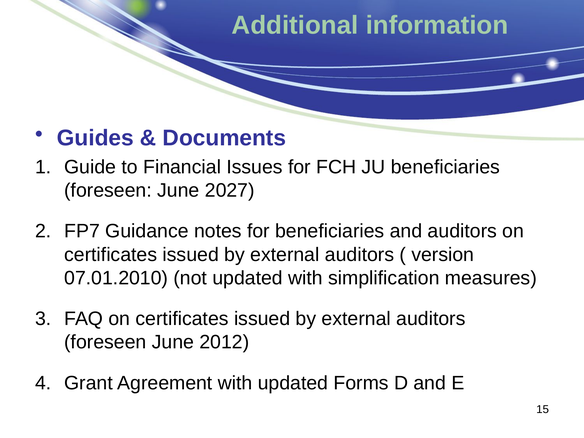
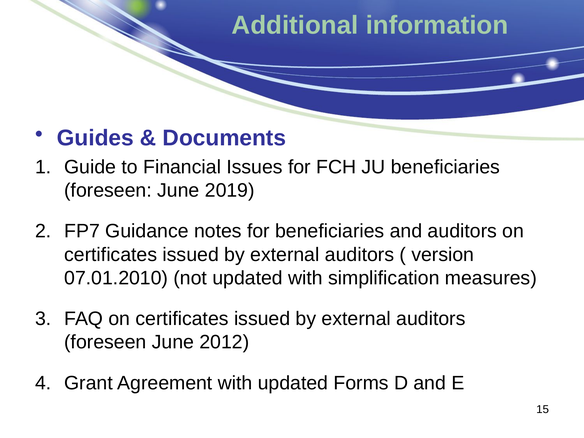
2027: 2027 -> 2019
